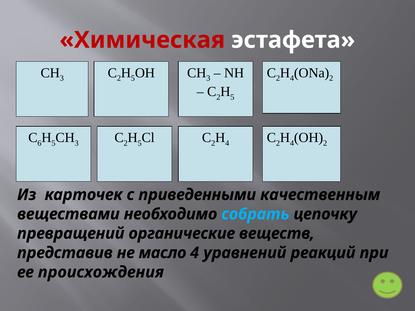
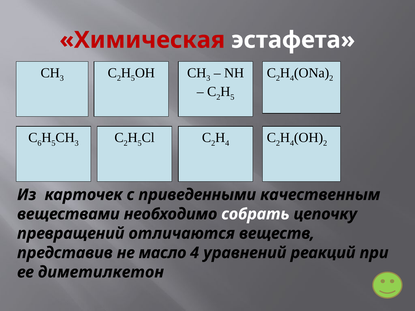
собрать colour: light blue -> white
органические: органические -> отличаются
происхождения: происхождения -> диметилкетон
